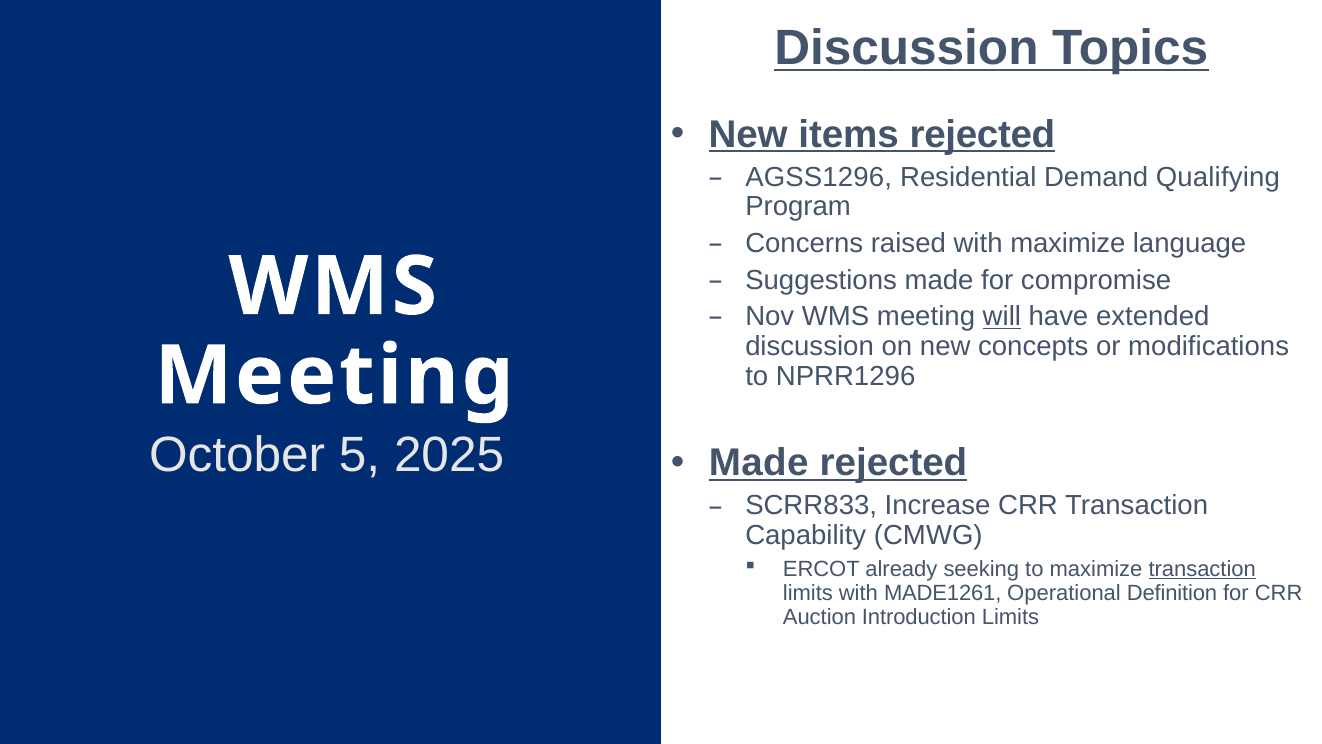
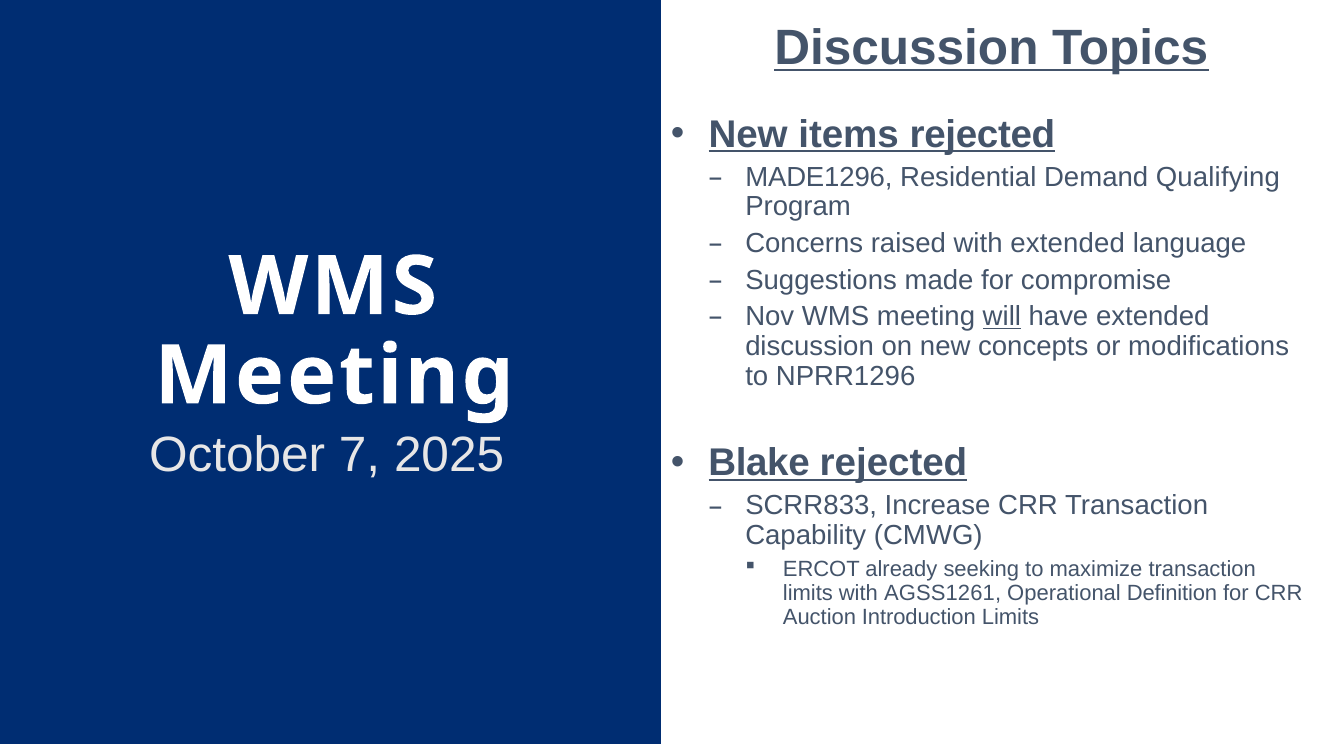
AGSS1296: AGSS1296 -> MADE1296
with maximize: maximize -> extended
5: 5 -> 7
Made at (759, 463): Made -> Blake
transaction at (1202, 569) underline: present -> none
MADE1261: MADE1261 -> AGSS1261
